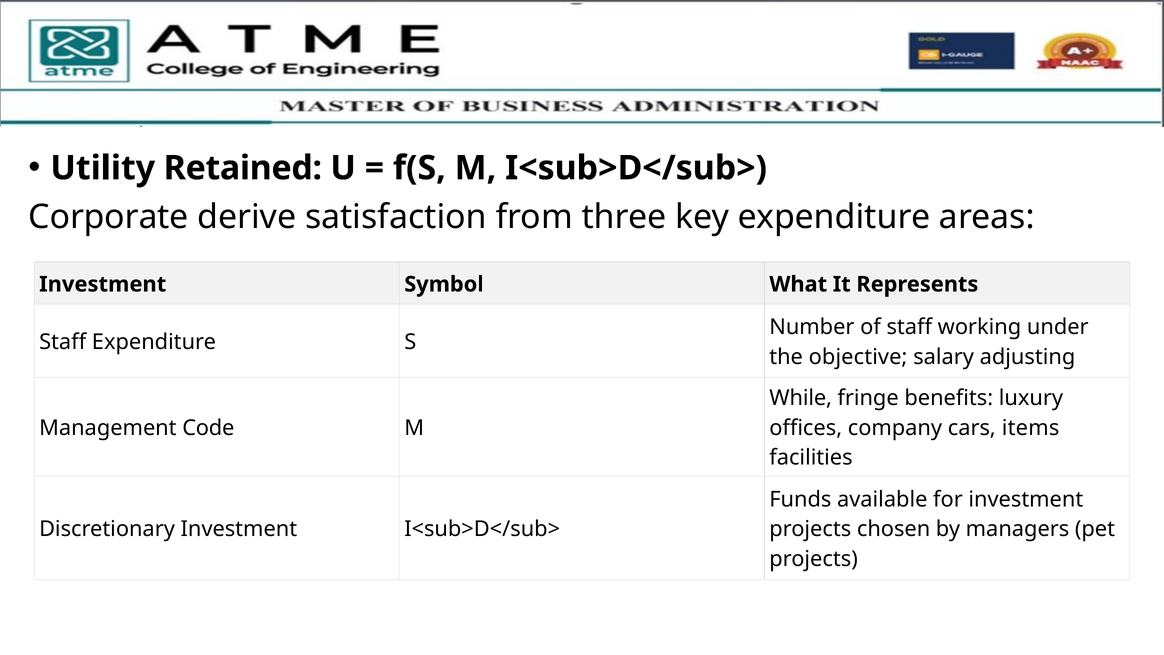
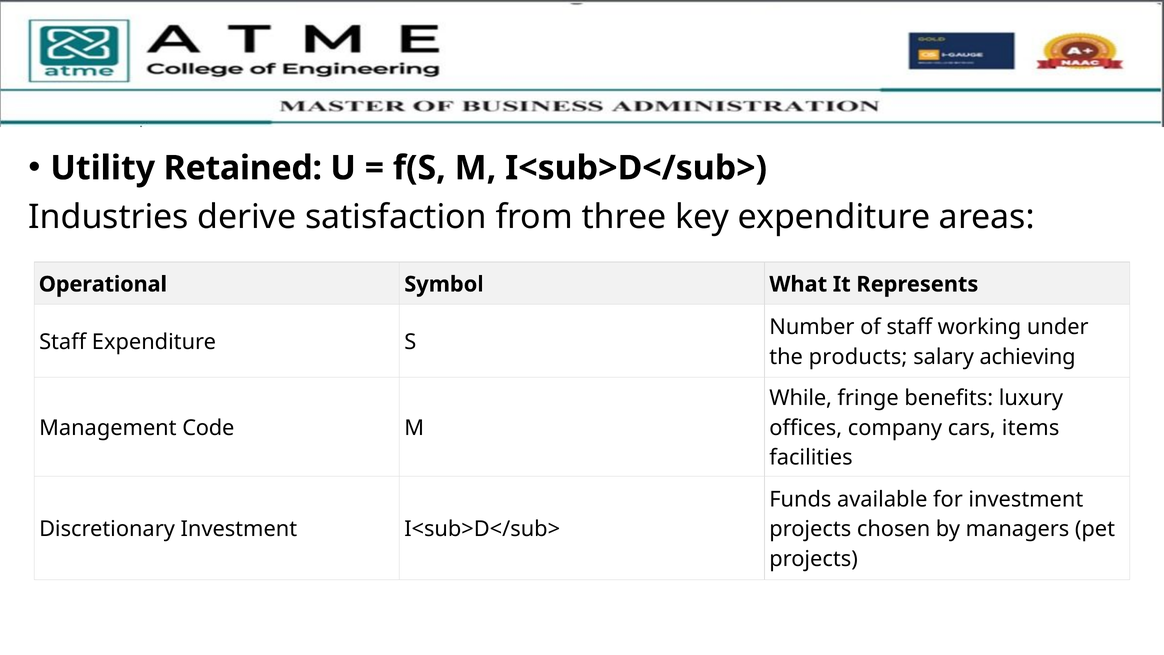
Corporate: Corporate -> Industries
Investment at (103, 284): Investment -> Operational
objective: objective -> products
adjusting: adjusting -> achieving
